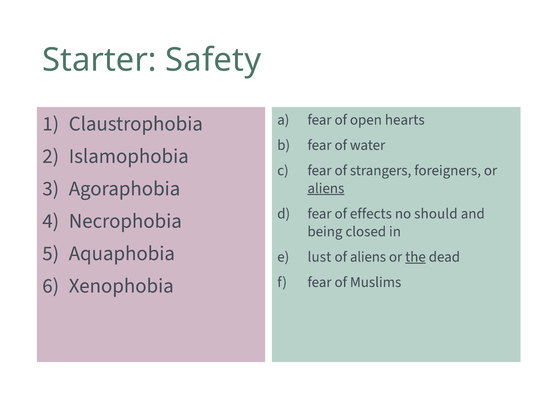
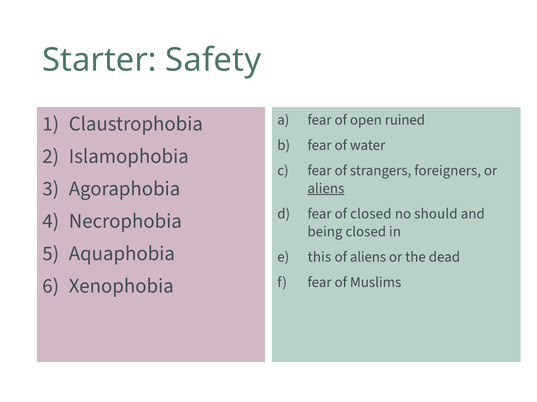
hearts: hearts -> ruined
of effects: effects -> closed
lust: lust -> this
the underline: present -> none
